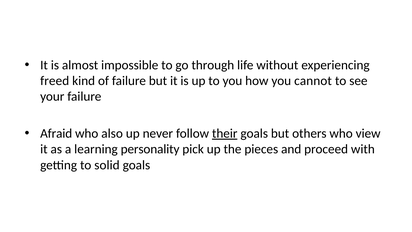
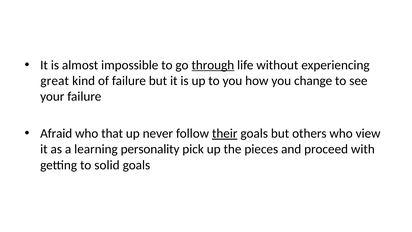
through underline: none -> present
freed: freed -> great
cannot: cannot -> change
also: also -> that
